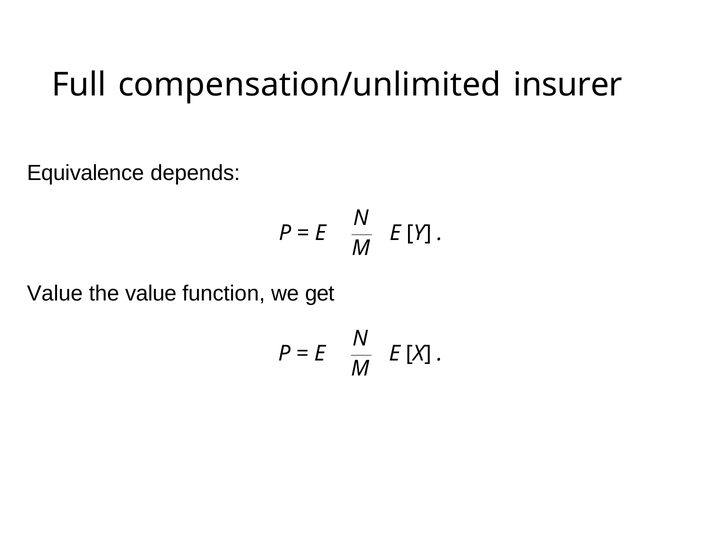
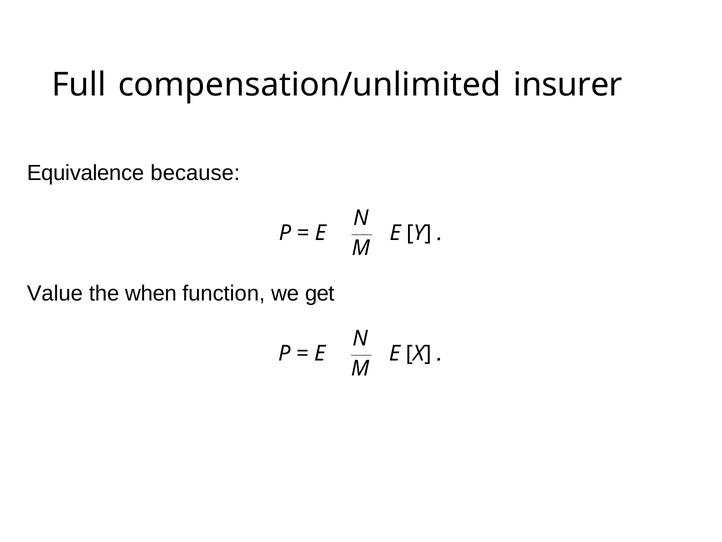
depends: depends -> because
the value: value -> when
